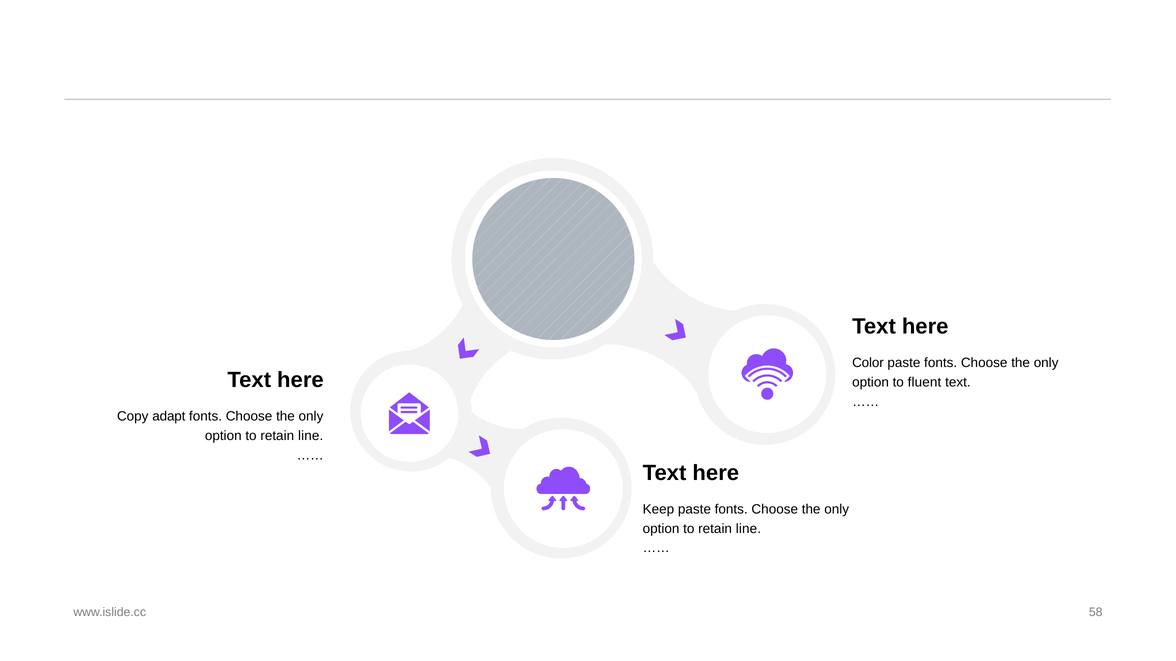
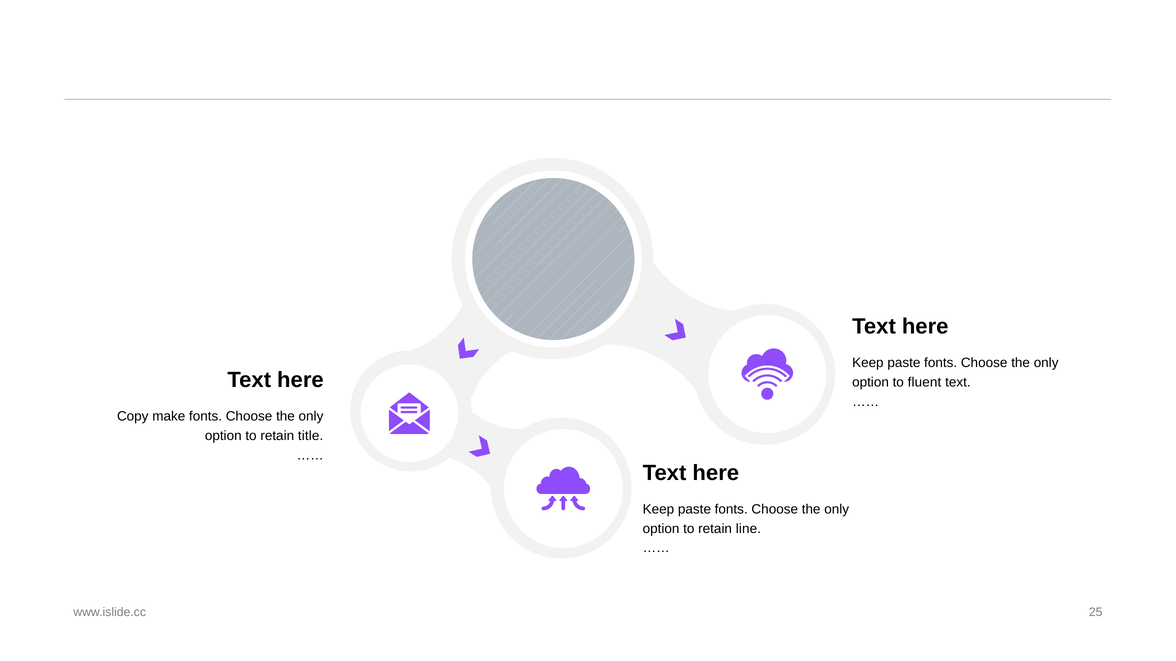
Color at (868, 363): Color -> Keep
adapt: adapt -> make
line at (311, 436): line -> title
58: 58 -> 25
